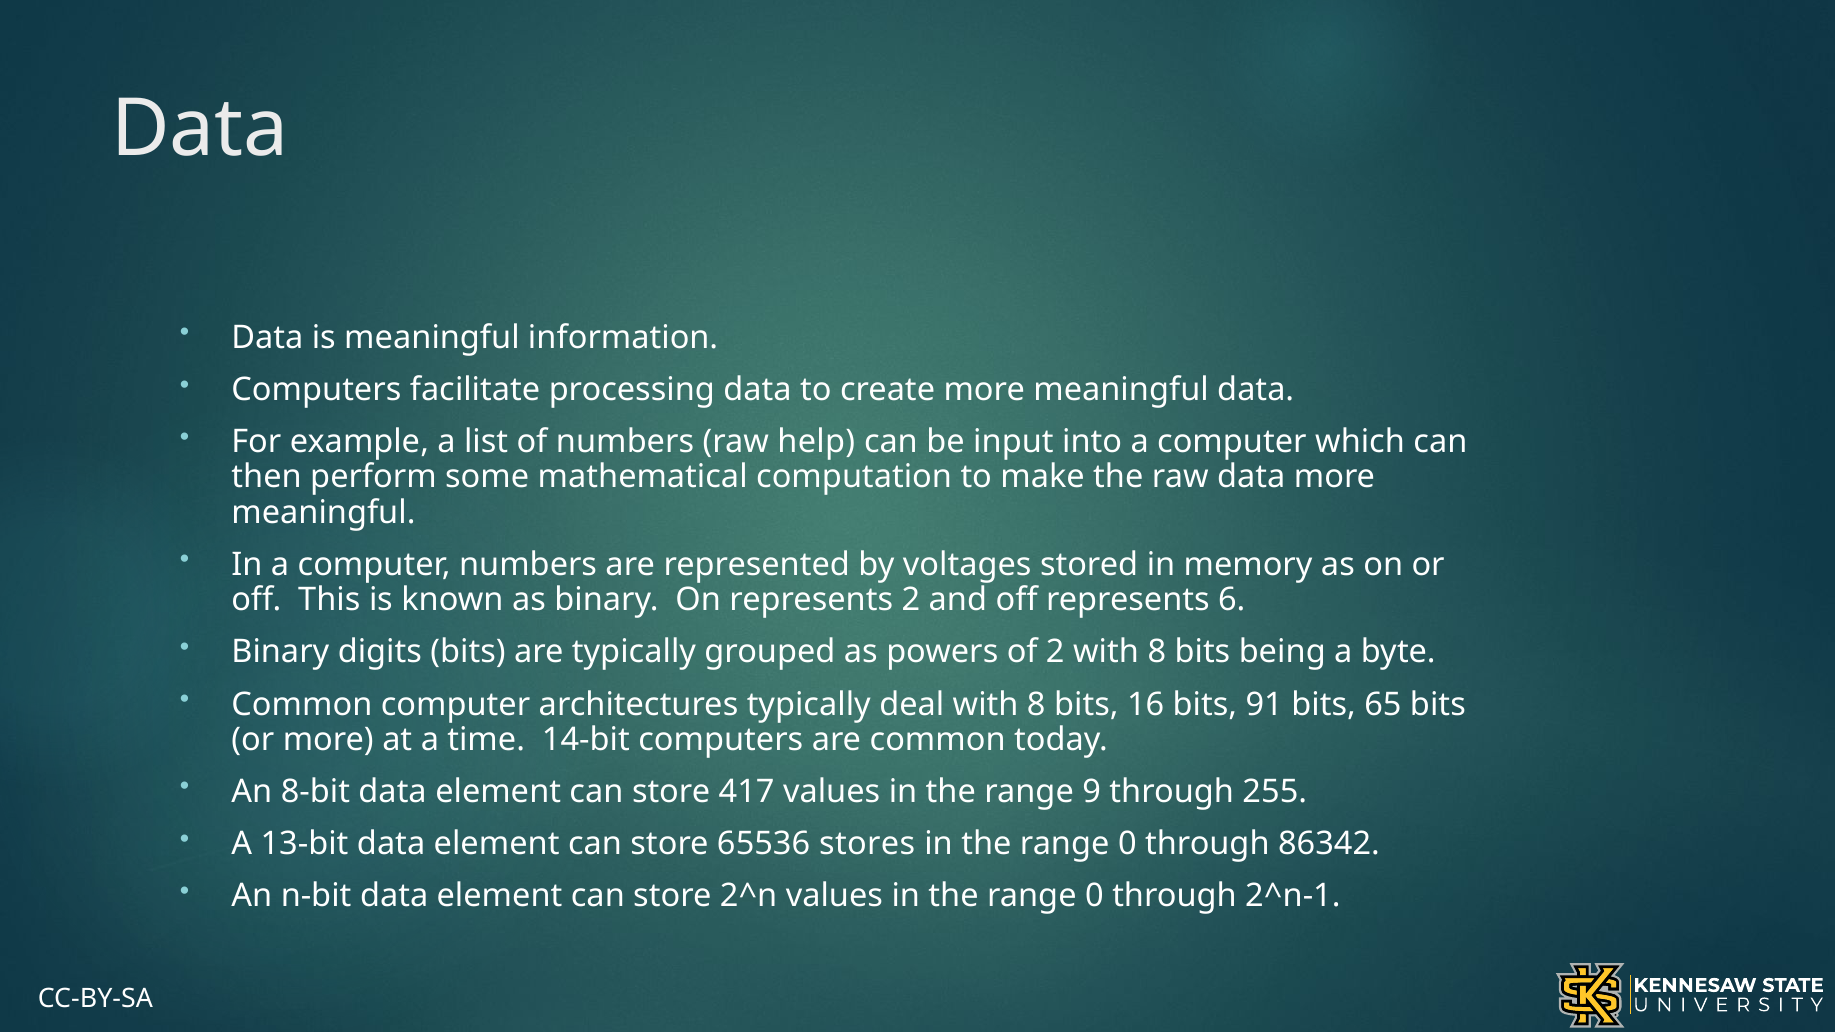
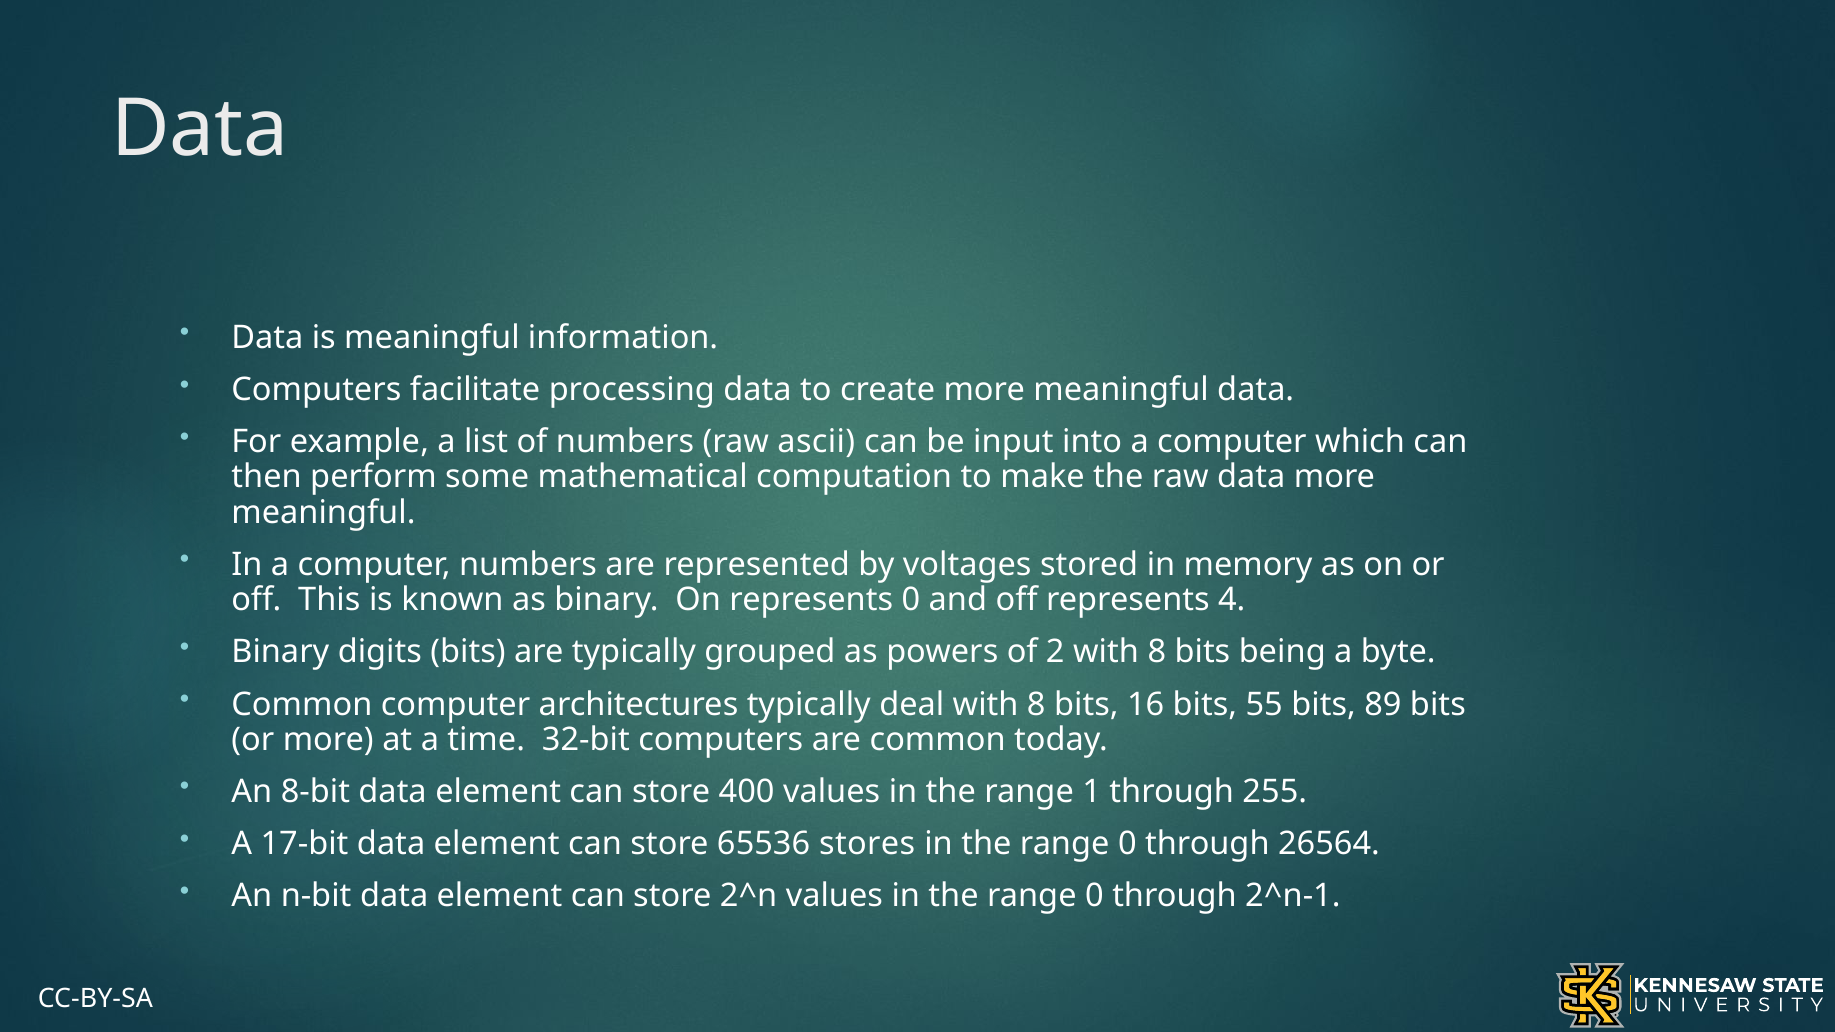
help: help -> ascii
represents 2: 2 -> 0
6: 6 -> 4
91: 91 -> 55
65: 65 -> 89
14-bit: 14-bit -> 32-bit
417: 417 -> 400
9: 9 -> 1
13-bit: 13-bit -> 17-bit
86342: 86342 -> 26564
